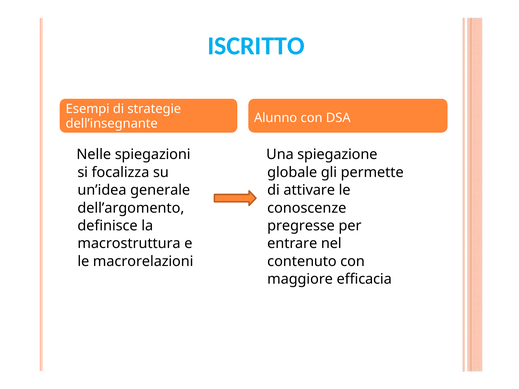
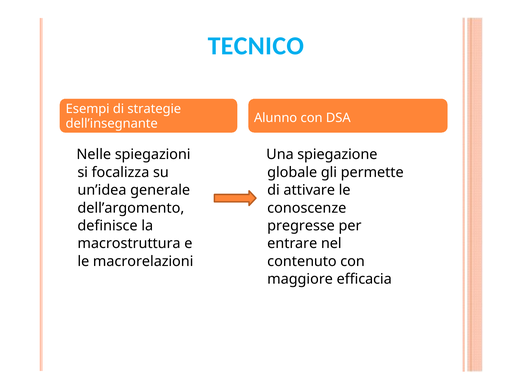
ISCRITTO: ISCRITTO -> TECNICO
